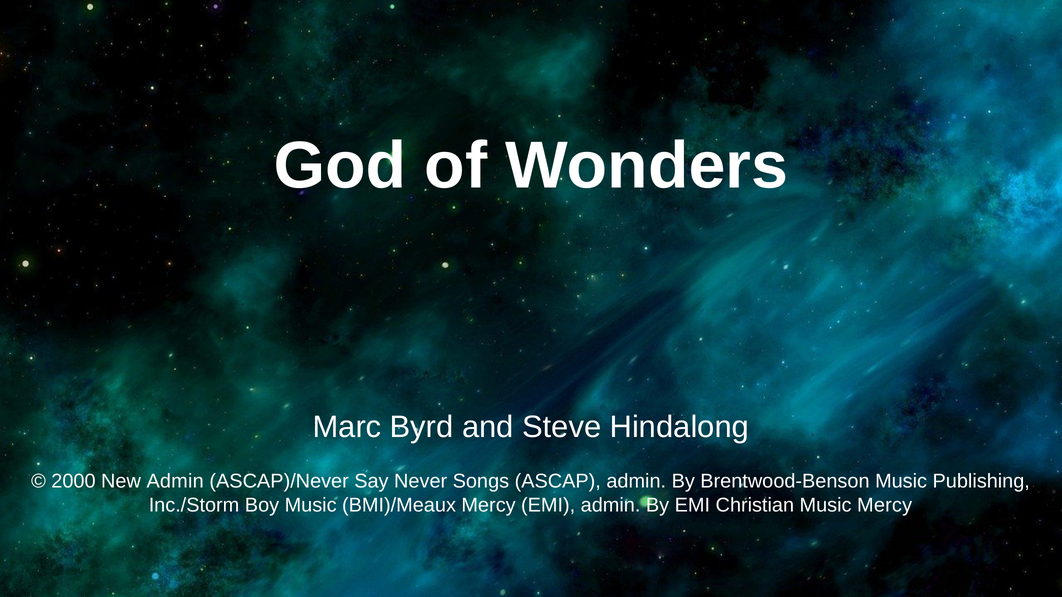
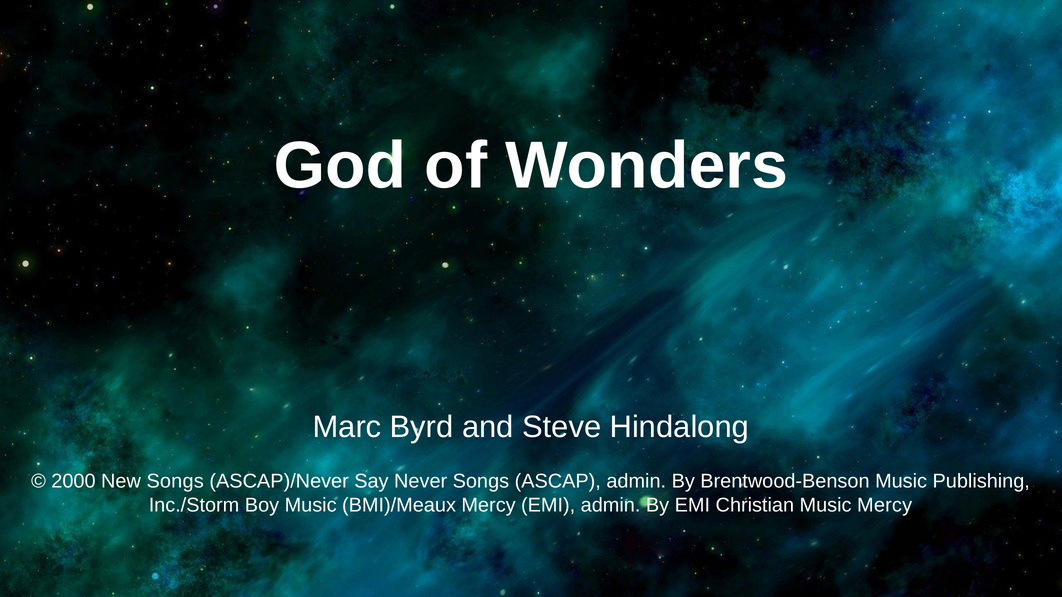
New Admin: Admin -> Songs
